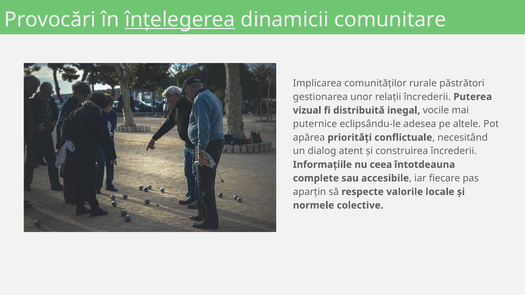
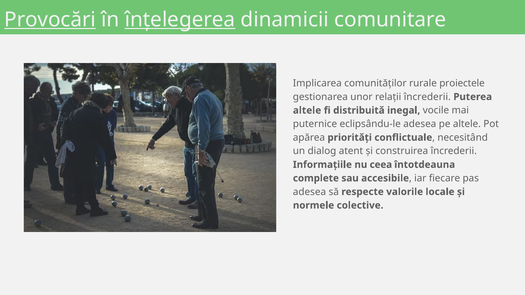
Provocări underline: none -> present
păstrători: păstrători -> proiectele
vizual at (307, 110): vizual -> altele
aparțin at (310, 192): aparțin -> adesea
